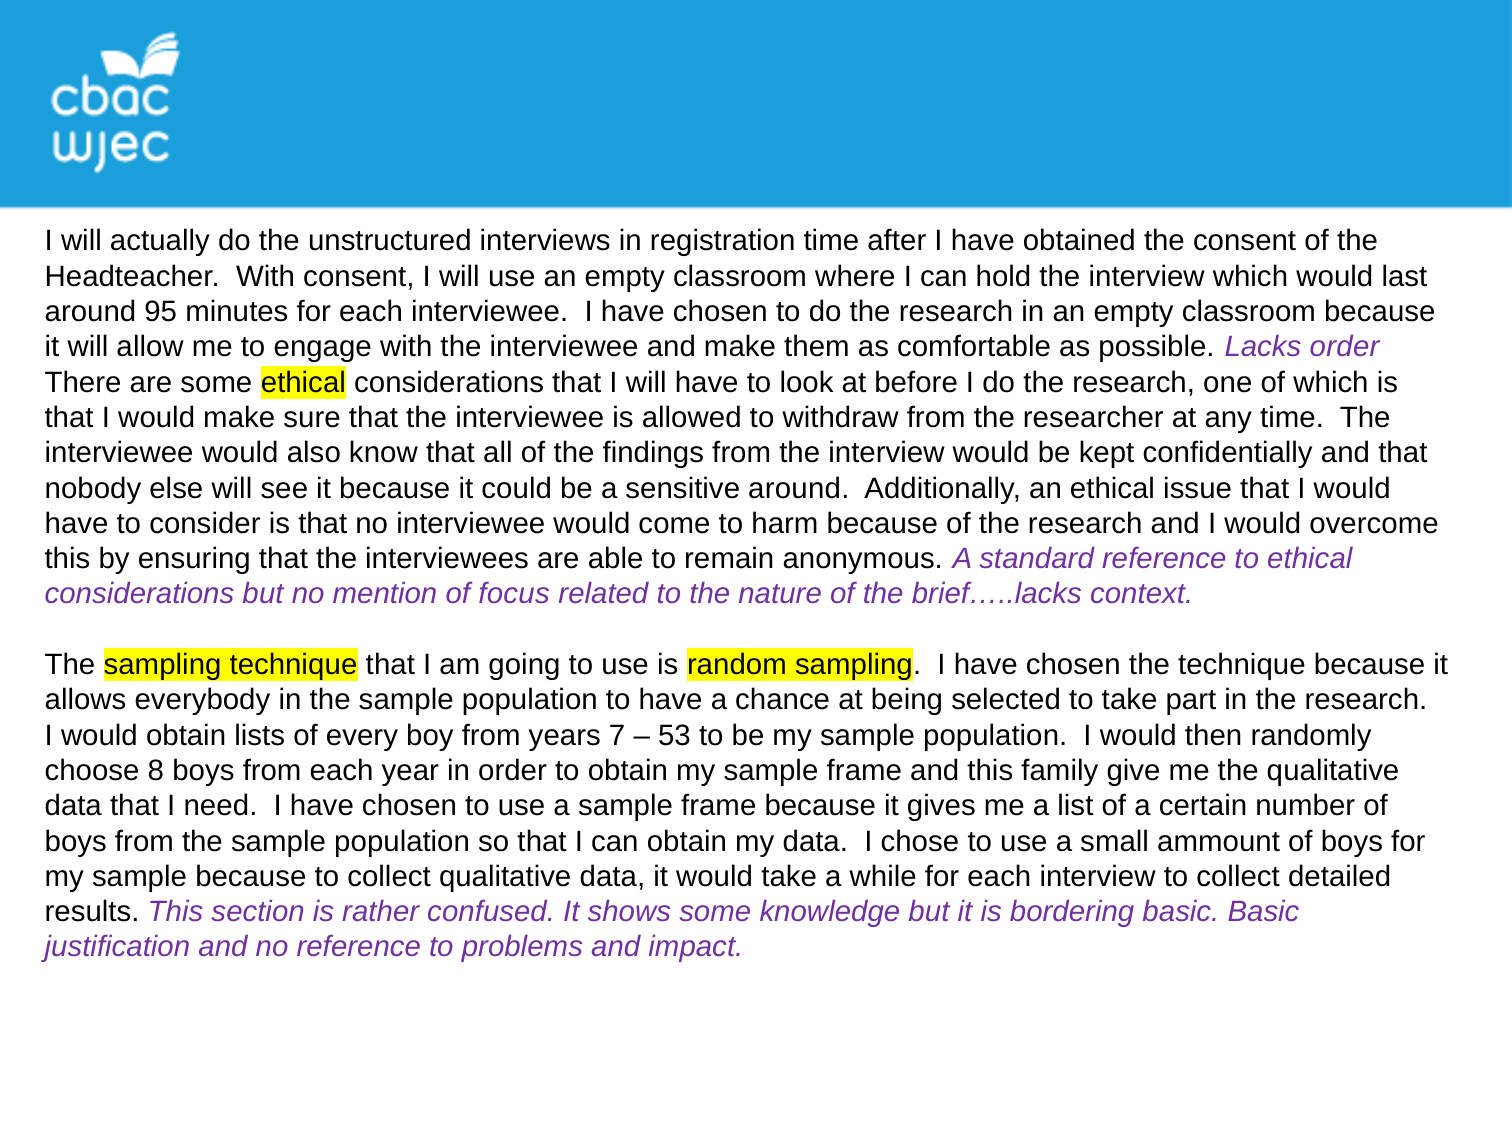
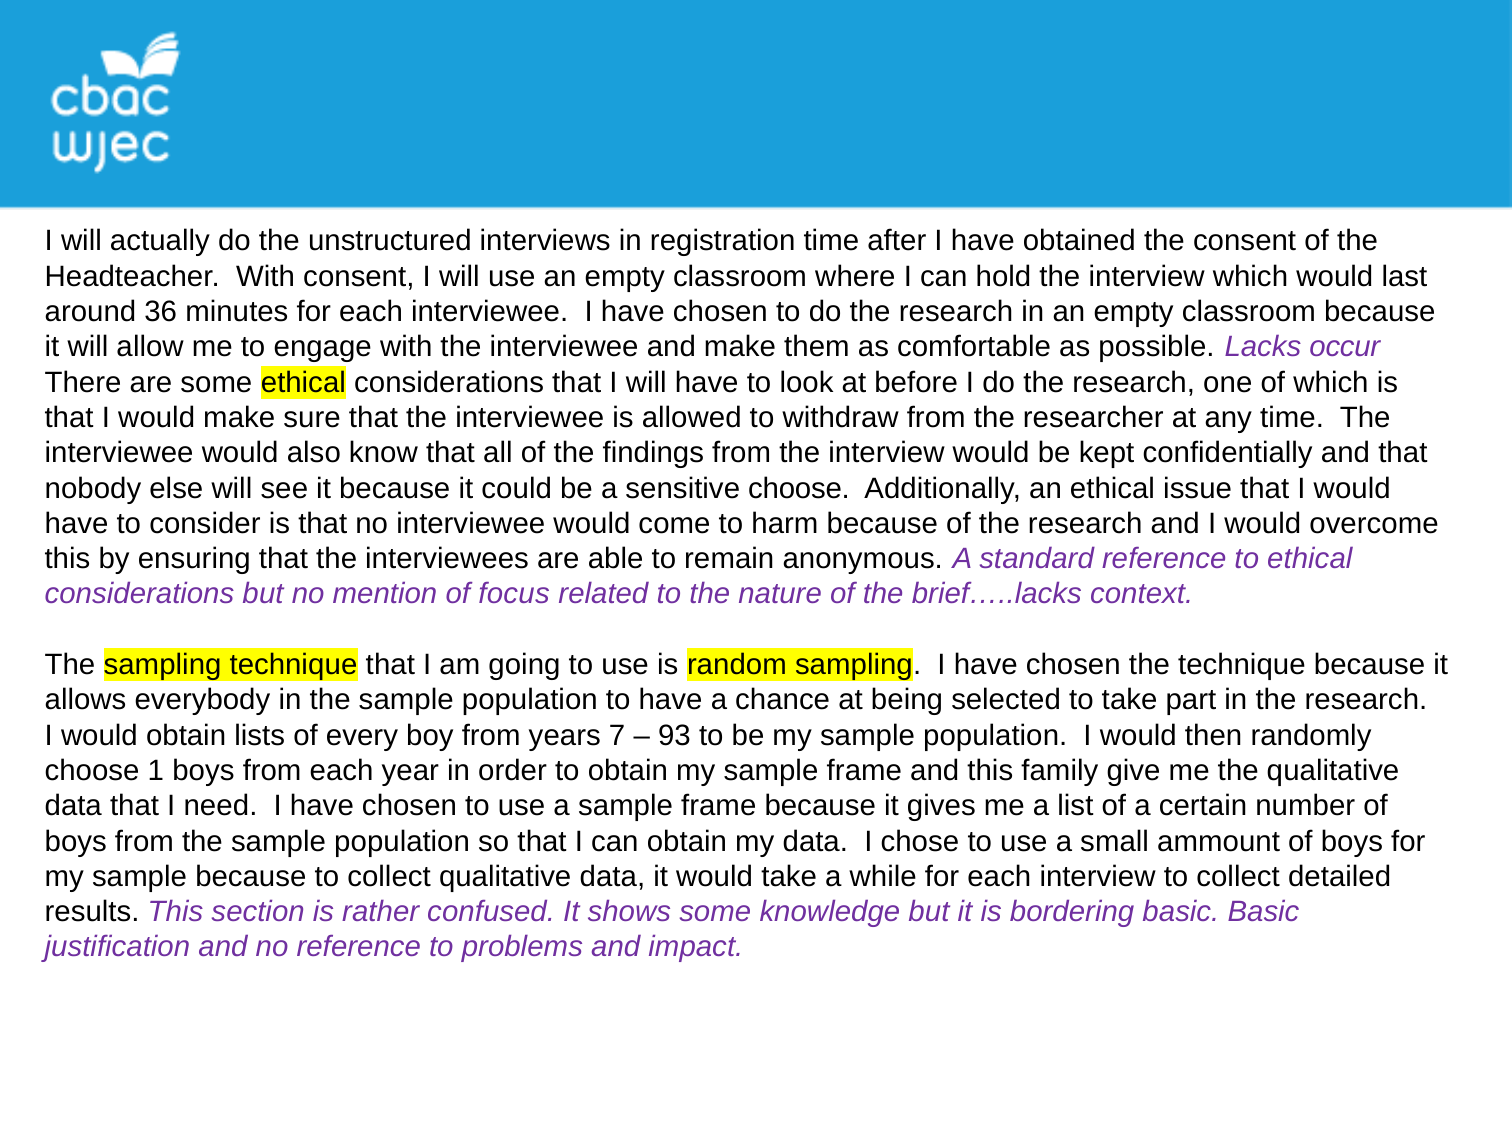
95: 95 -> 36
Lacks order: order -> occur
sensitive around: around -> choose
53: 53 -> 93
8: 8 -> 1
